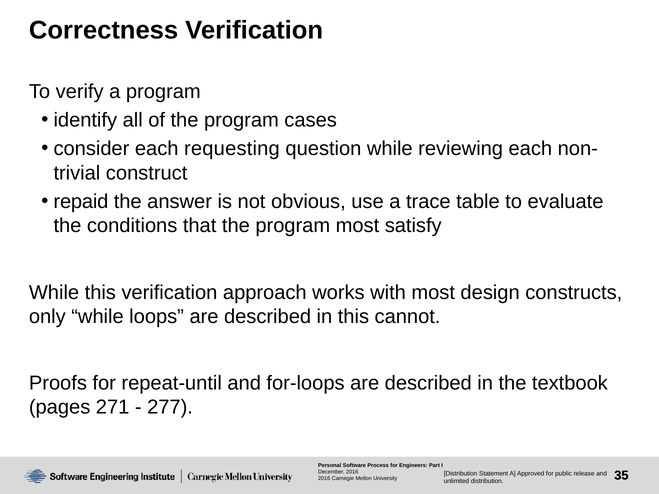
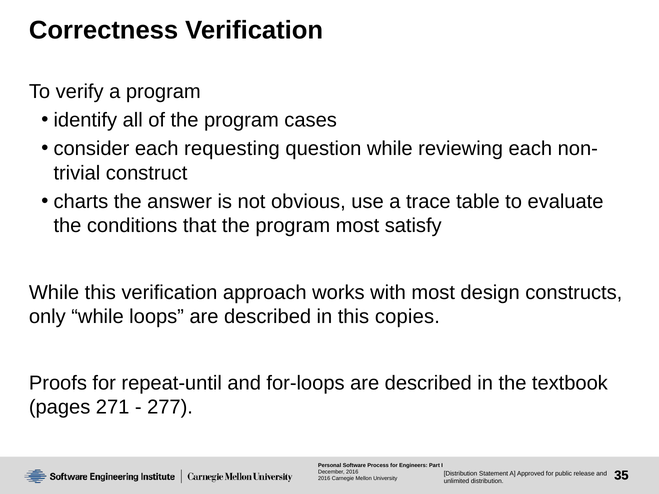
repaid: repaid -> charts
cannot: cannot -> copies
